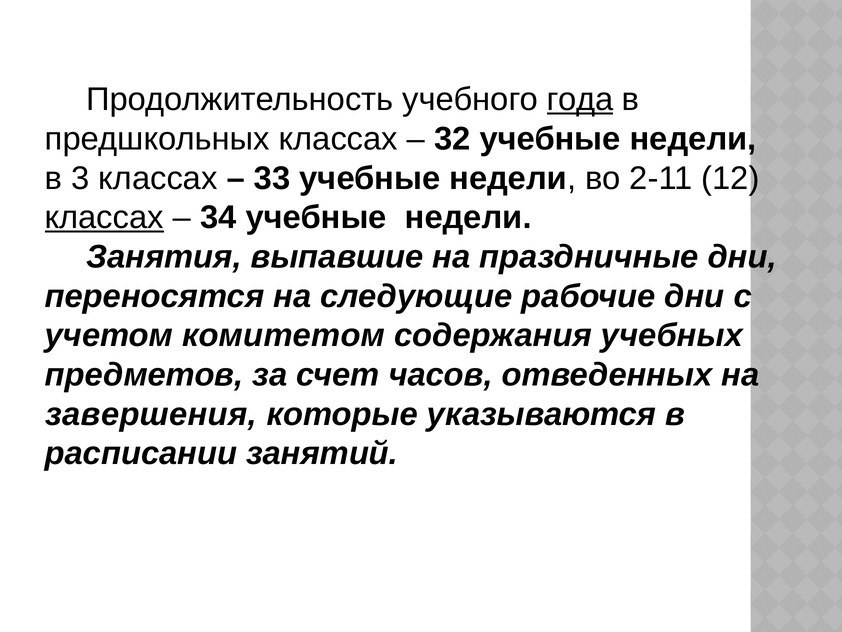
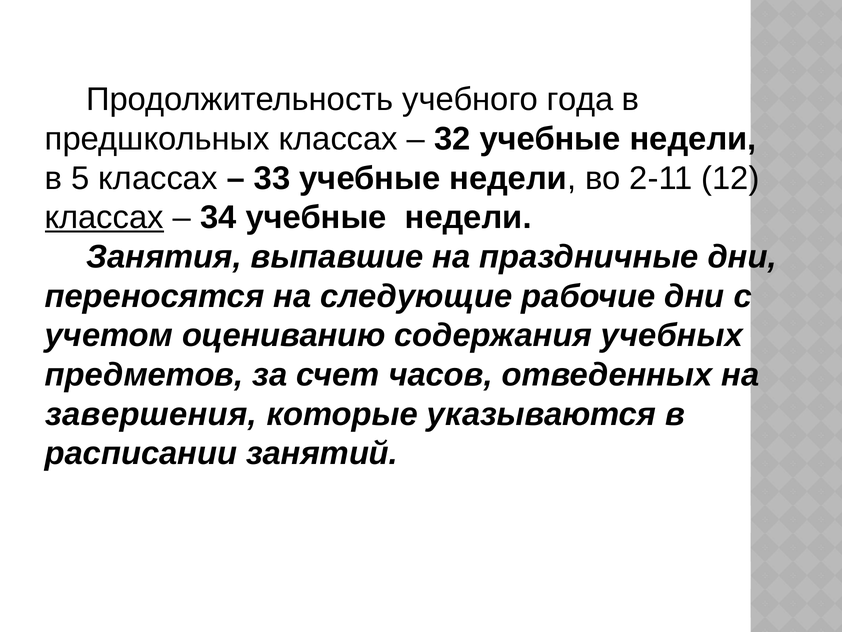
года underline: present -> none
3: 3 -> 5
комитетом: комитетом -> оцениванию
